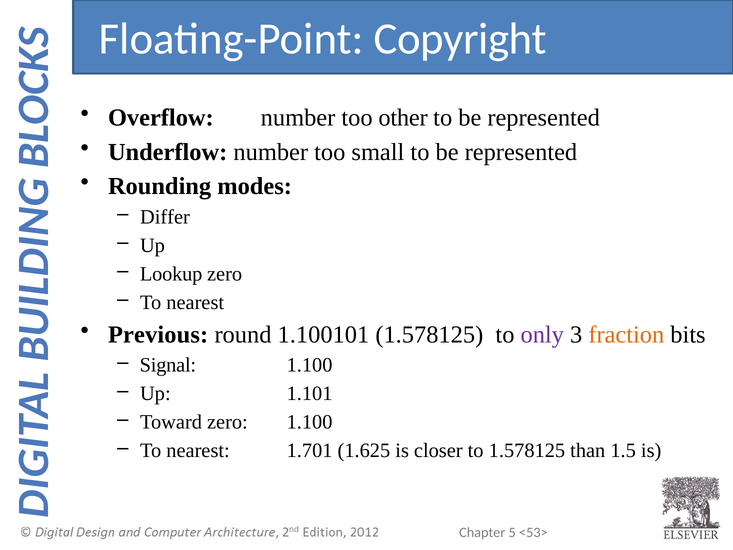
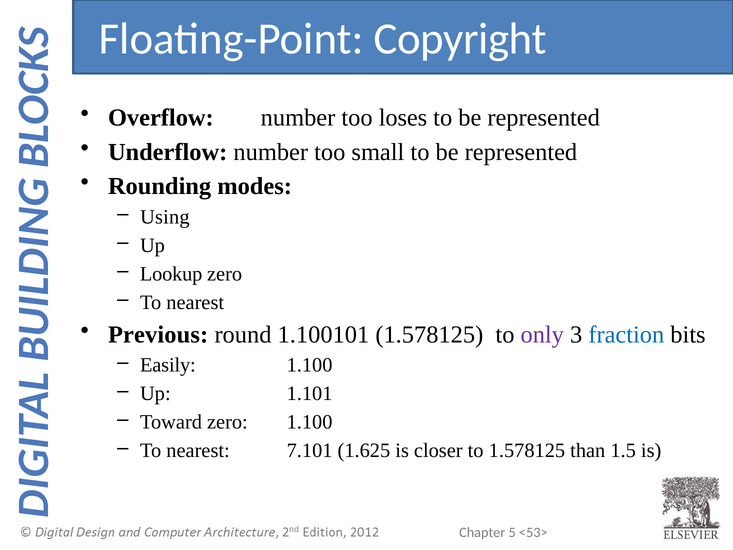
other: other -> loses
Differ: Differ -> Using
fraction colour: orange -> blue
Signal: Signal -> Easily
1.701: 1.701 -> 7.101
